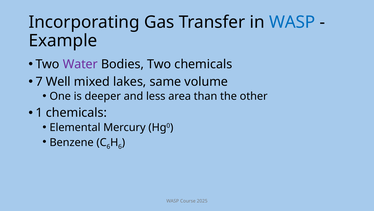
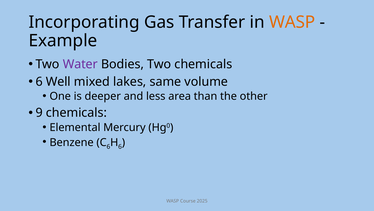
WASP at (292, 22) colour: blue -> orange
7 at (39, 81): 7 -> 6
1: 1 -> 9
